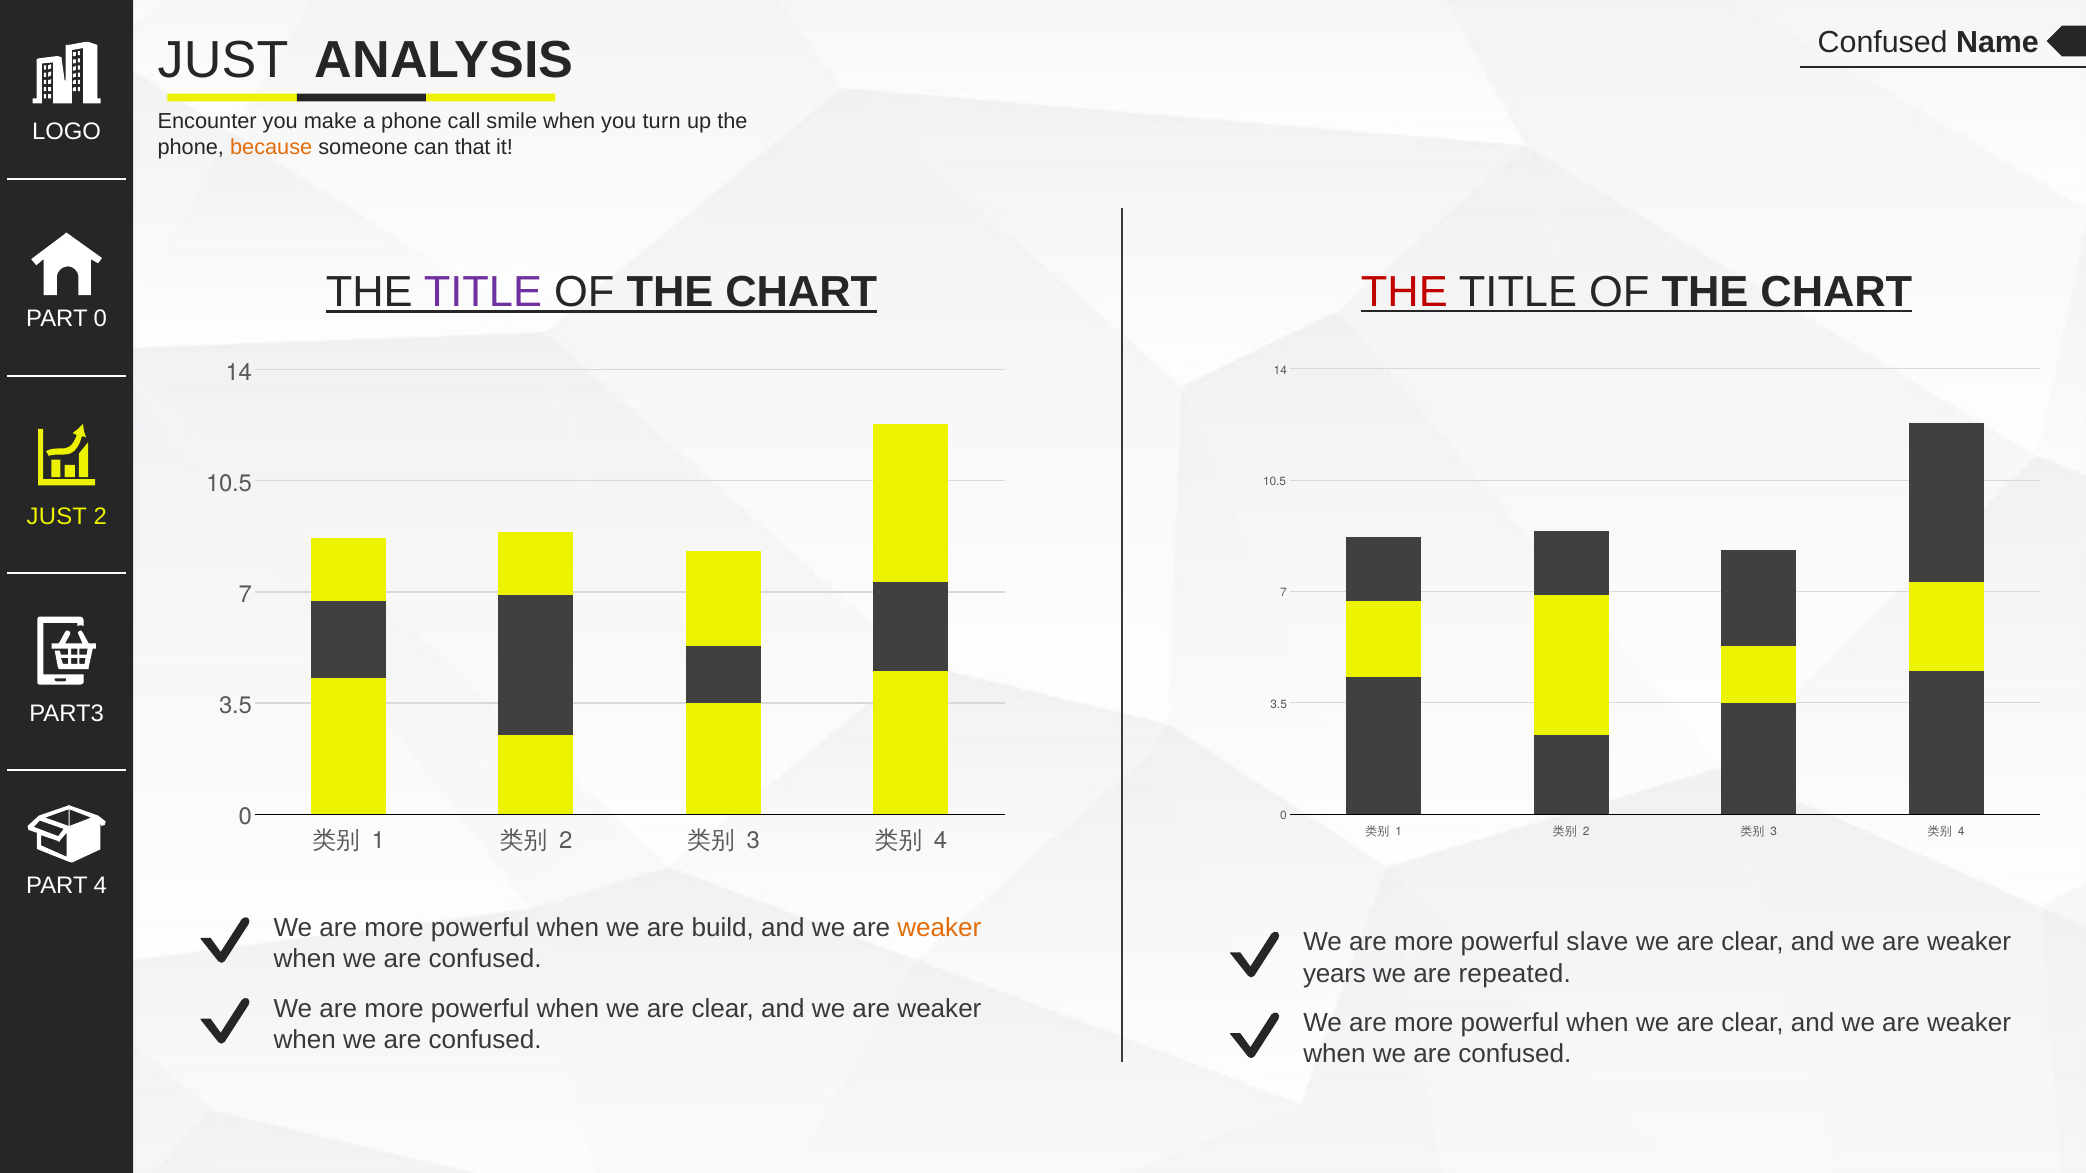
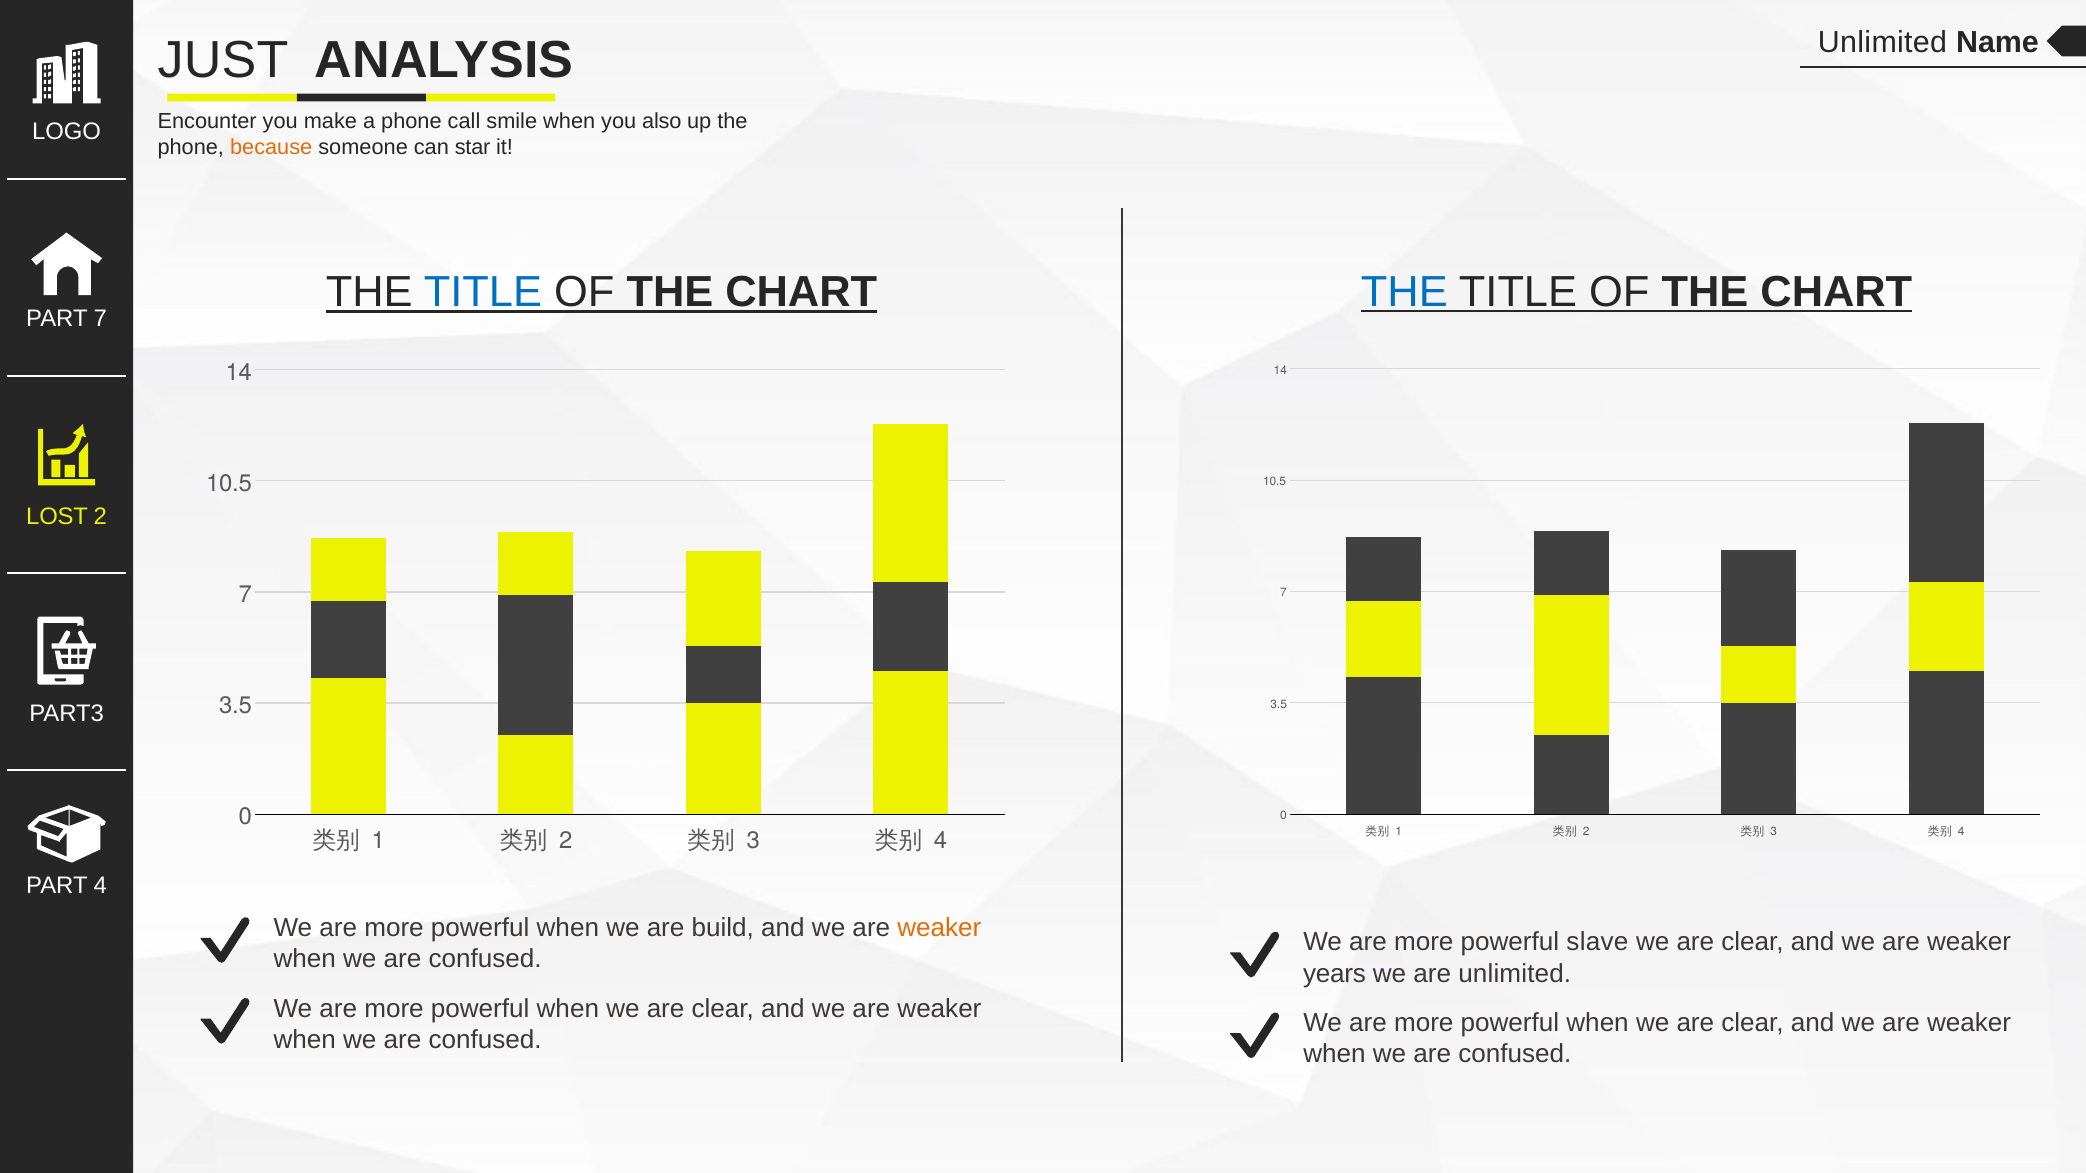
Confused at (1883, 43): Confused -> Unlimited
turn: turn -> also
that: that -> star
TITLE at (483, 293) colour: purple -> blue
THE at (1404, 292) colour: red -> blue
PART 0: 0 -> 7
JUST at (57, 517): JUST -> LOST
are repeated: repeated -> unlimited
